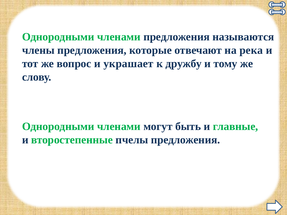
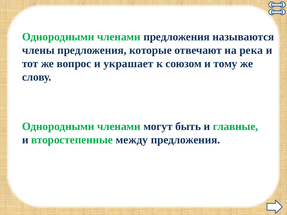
дружбу: дружбу -> союзом
пчелы: пчелы -> между
